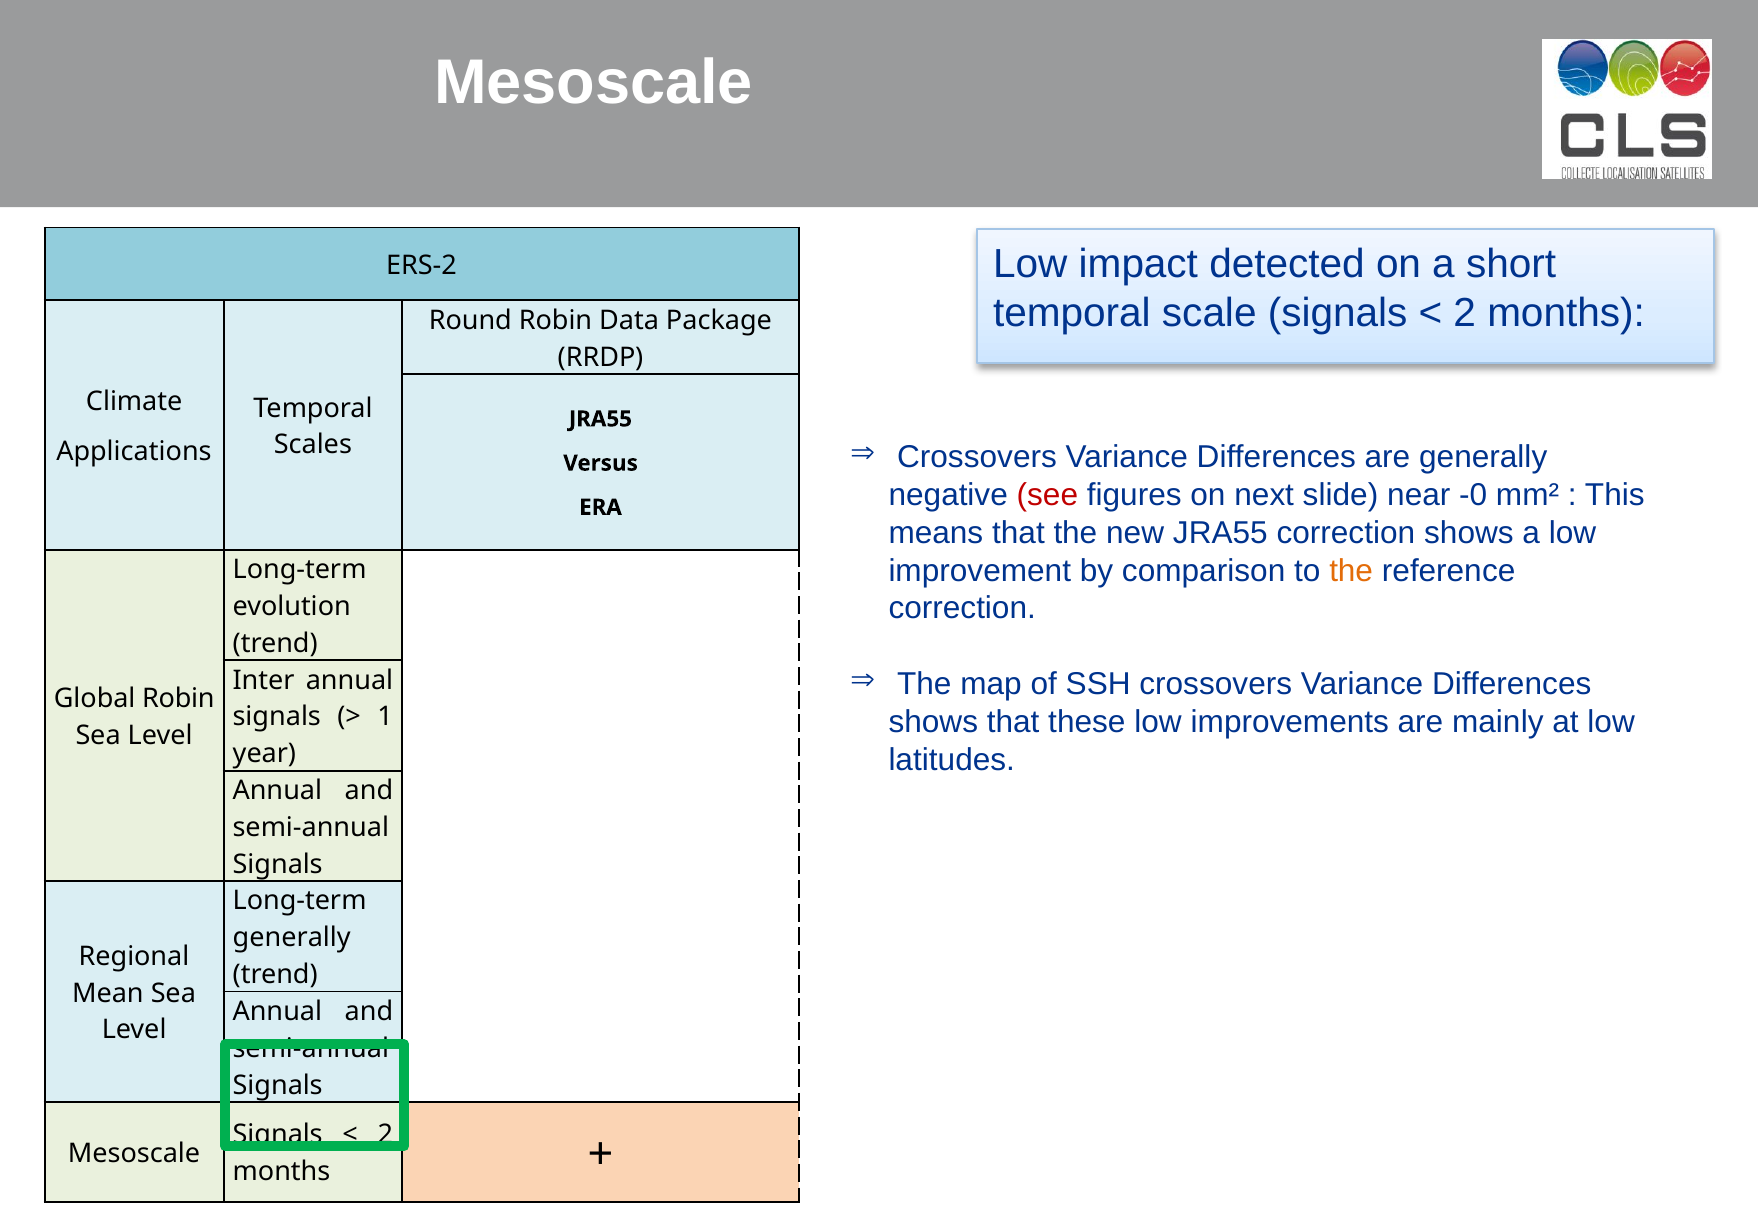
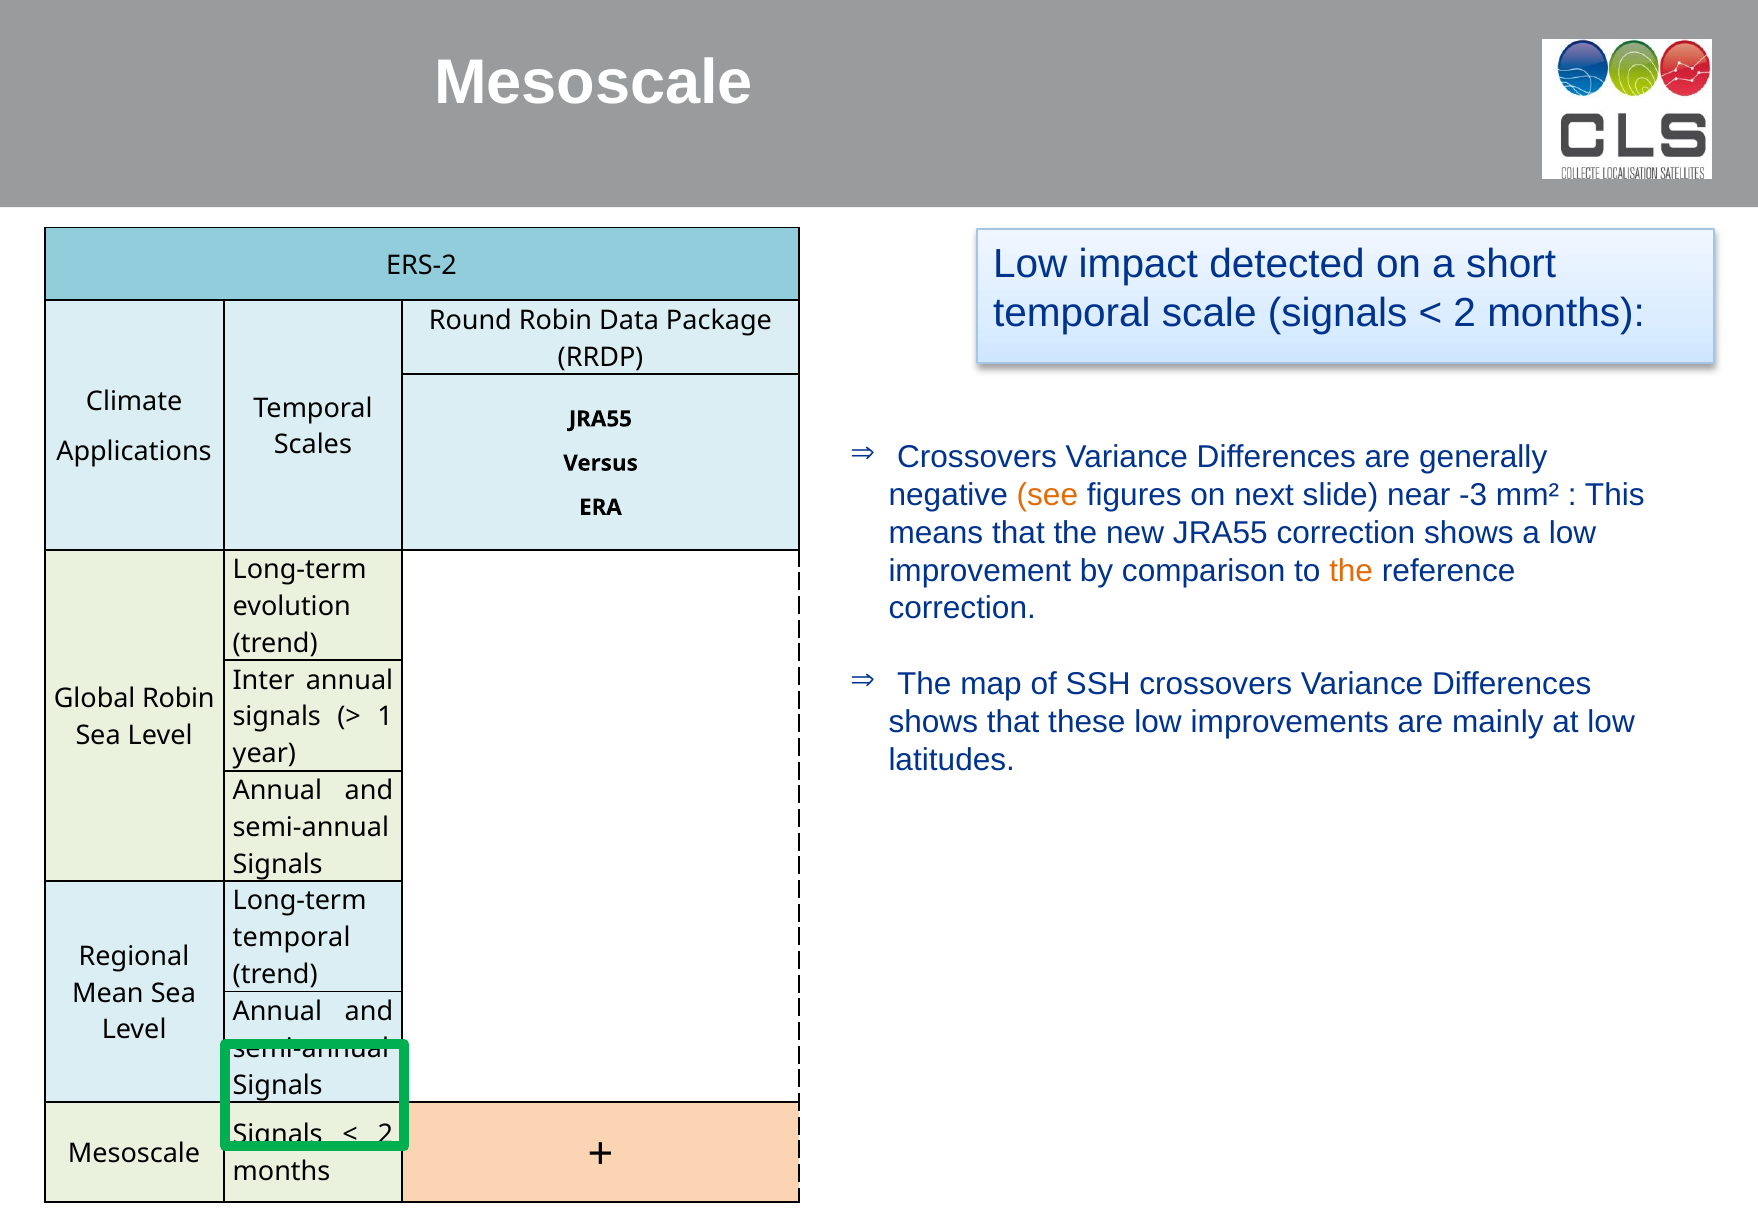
see colour: red -> orange
-0: -0 -> -3
generally at (292, 938): generally -> temporal
